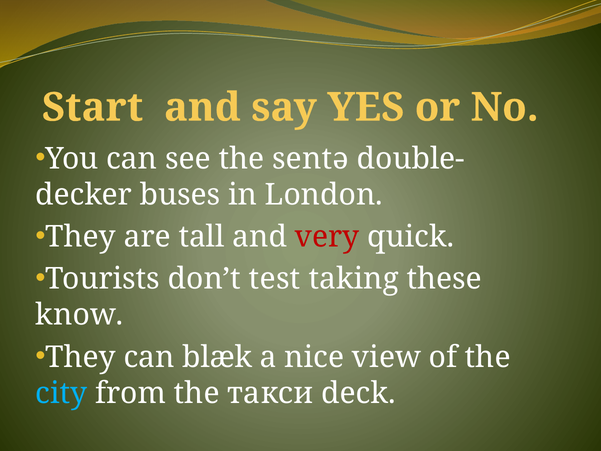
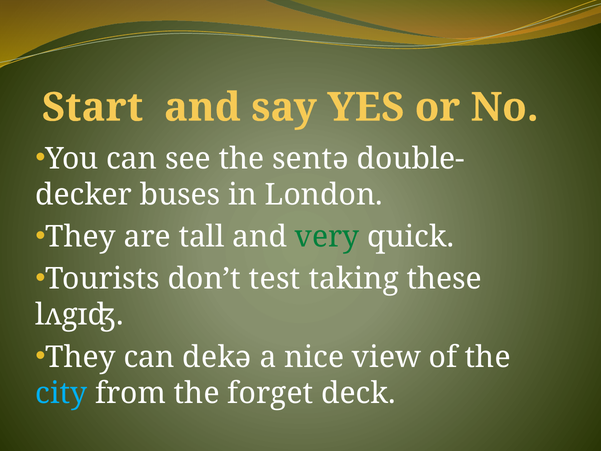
very colour: red -> green
know: know -> lʌgɪʤ
blæk: blæk -> dekə
такси: такси -> forget
